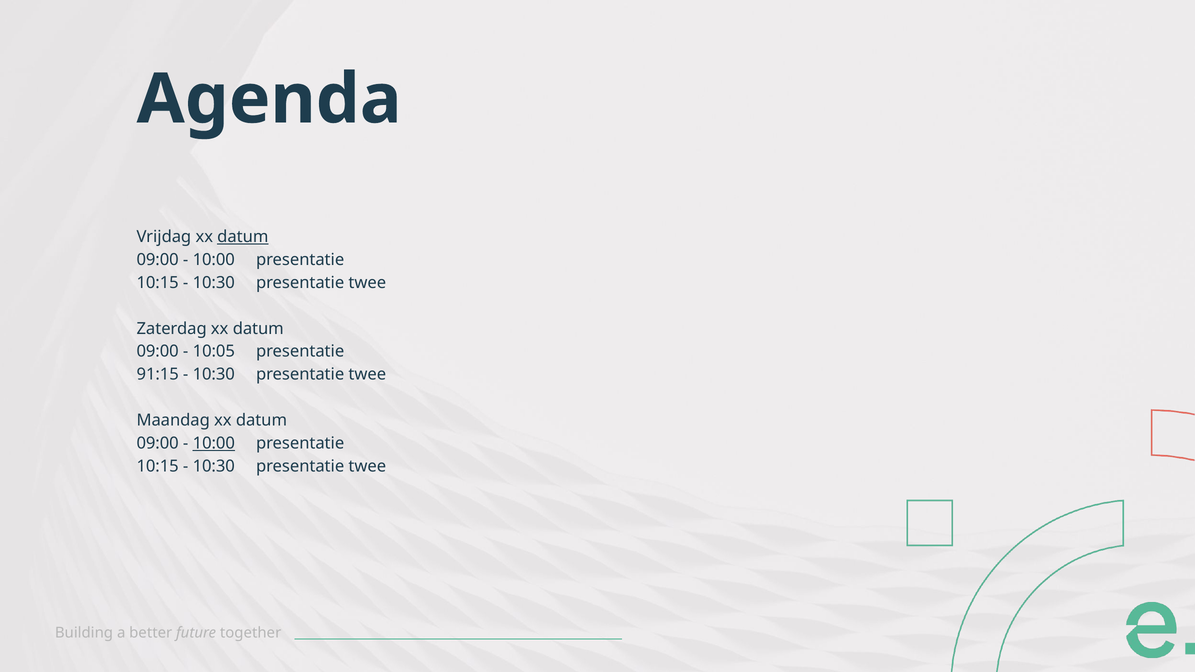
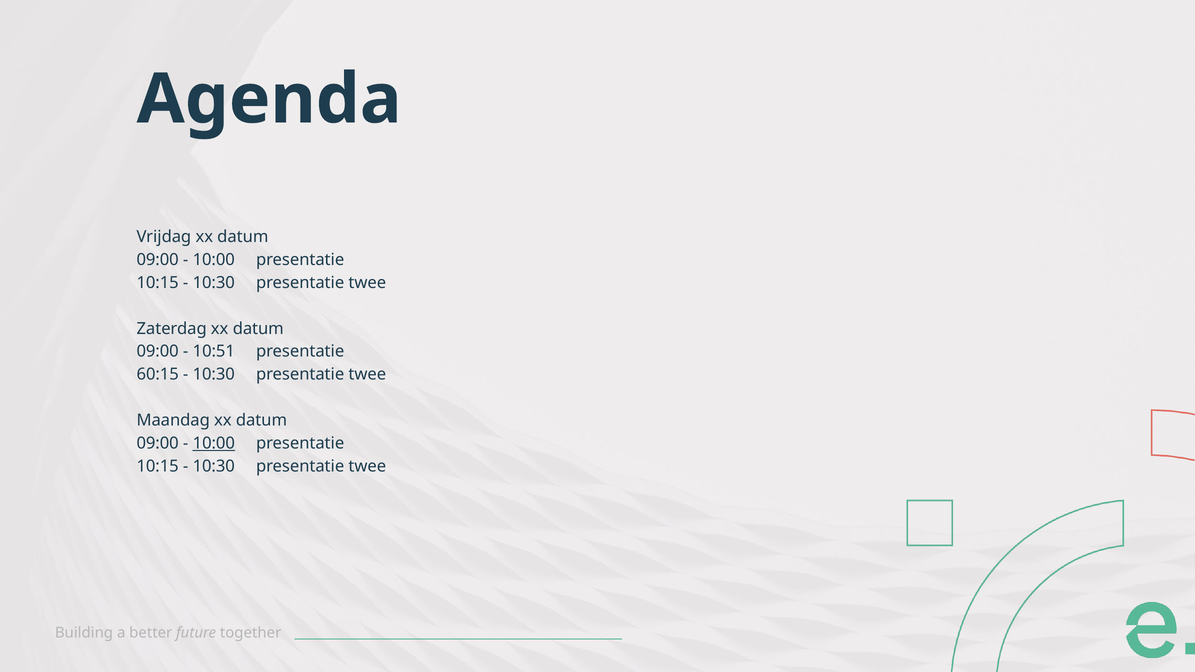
datum at (243, 237) underline: present -> none
10:05: 10:05 -> 10:51
91:15: 91:15 -> 60:15
